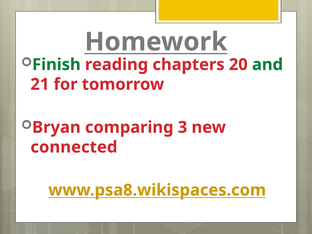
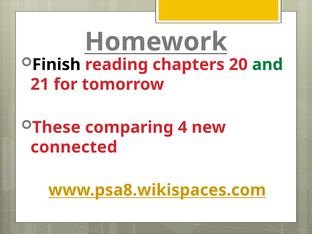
Finish colour: green -> black
Bryan: Bryan -> These
3: 3 -> 4
